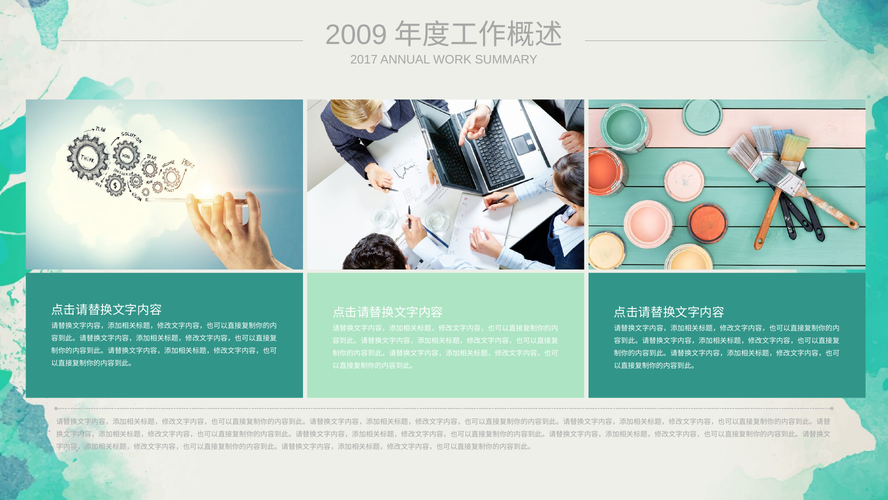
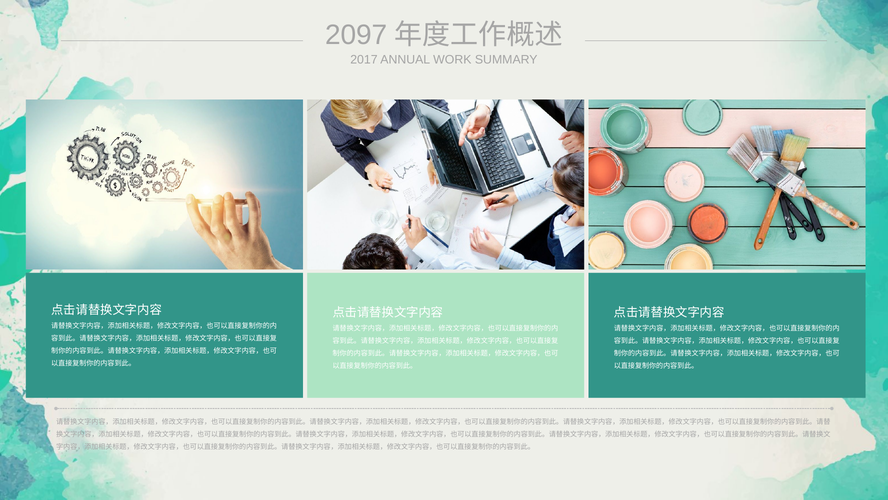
2009: 2009 -> 2097
